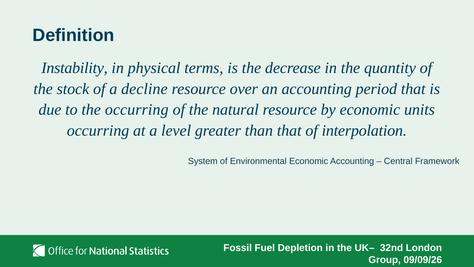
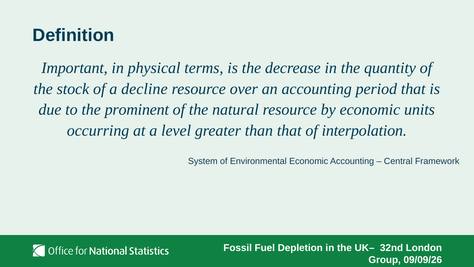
Instability: Instability -> Important
the occurring: occurring -> prominent
